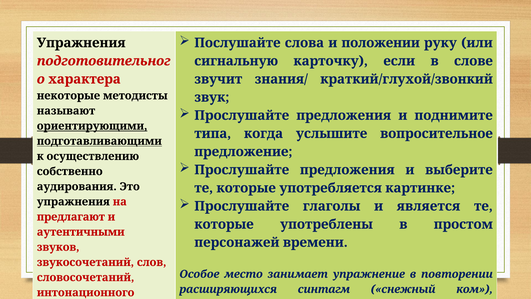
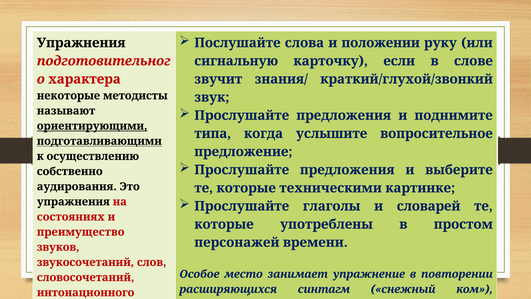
употребляется: употребляется -> техническими
является: является -> словарей
предлагают: предлагают -> состояниях
аутентичными: аутентичными -> преимущество
